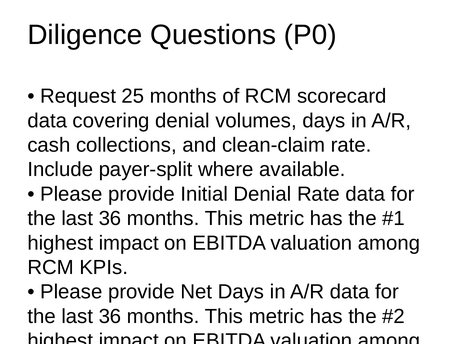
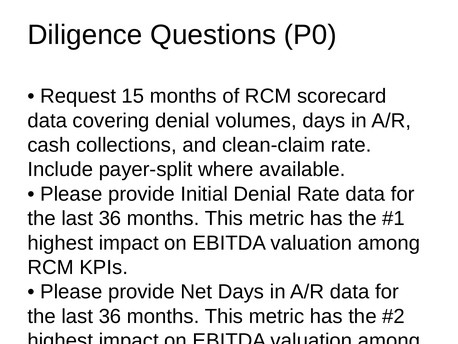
25: 25 -> 15
